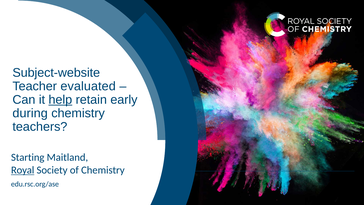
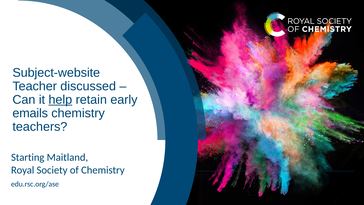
evaluated: evaluated -> discussed
during: during -> emails
Royal underline: present -> none
